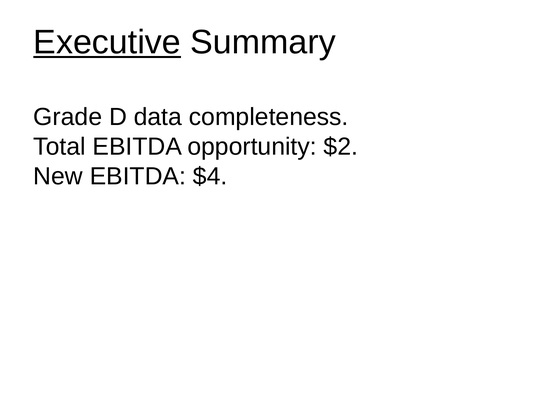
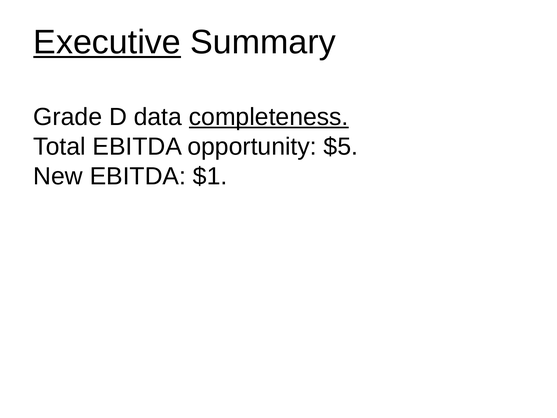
completeness underline: none -> present
$2: $2 -> $5
$4: $4 -> $1
